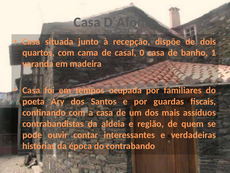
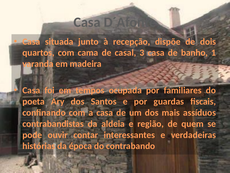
0: 0 -> 3
